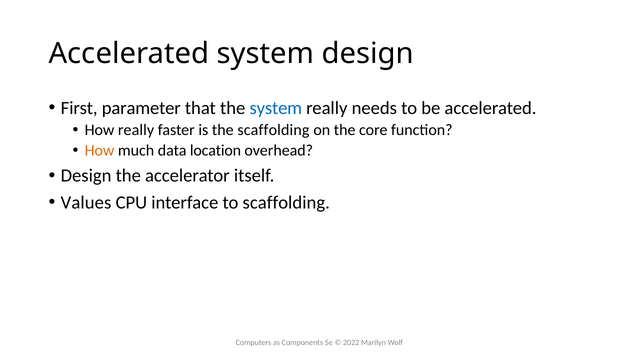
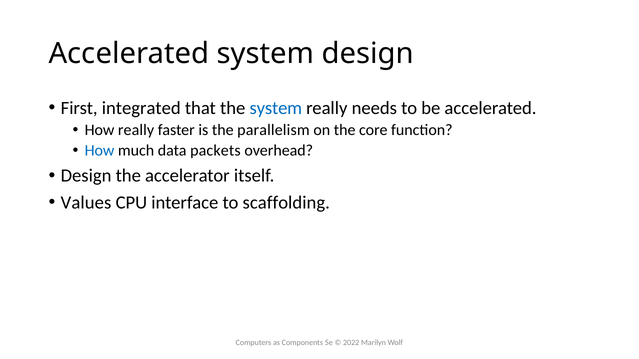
parameter: parameter -> integrated
the scaffolding: scaffolding -> parallelism
How at (100, 151) colour: orange -> blue
location: location -> packets
